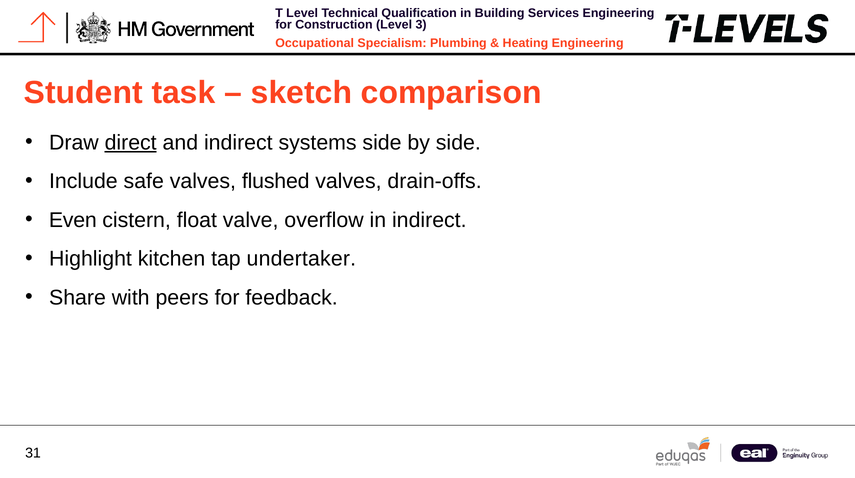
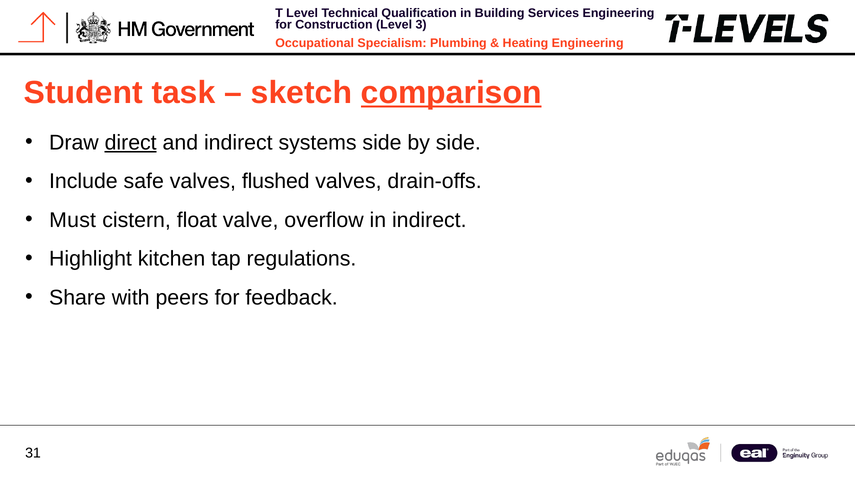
comparison underline: none -> present
Even: Even -> Must
undertaker: undertaker -> regulations
